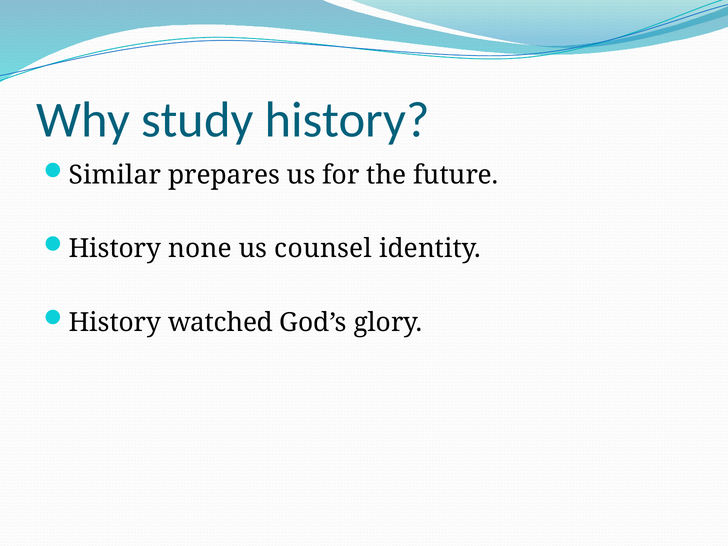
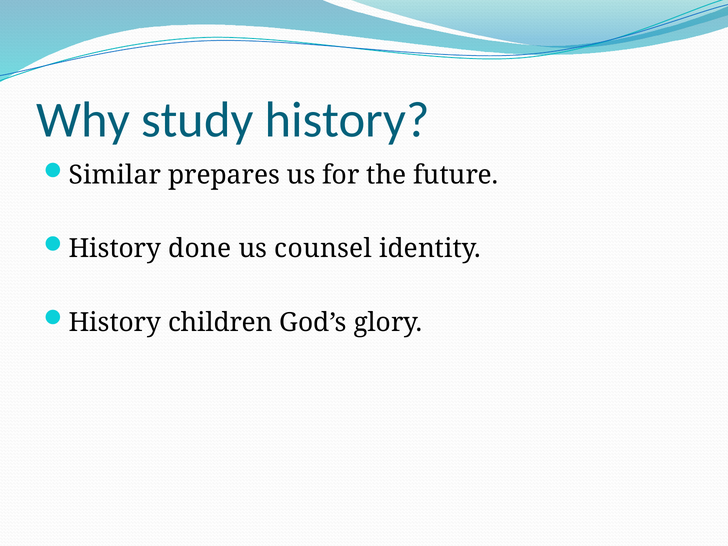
none: none -> done
watched: watched -> children
